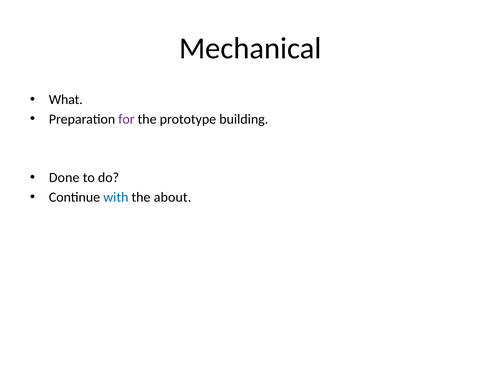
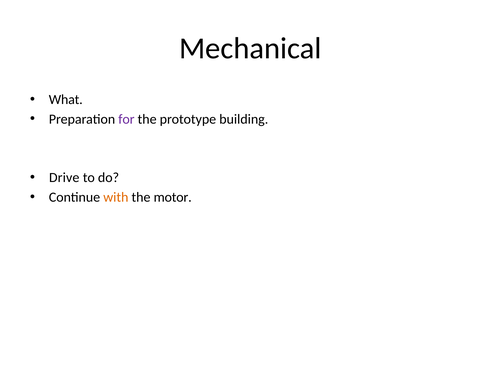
Done: Done -> Drive
with colour: blue -> orange
about: about -> motor
